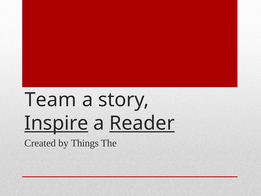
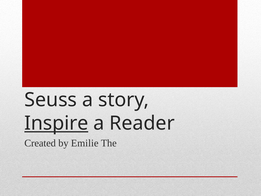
Team: Team -> Seuss
Reader underline: present -> none
Things: Things -> Emilie
